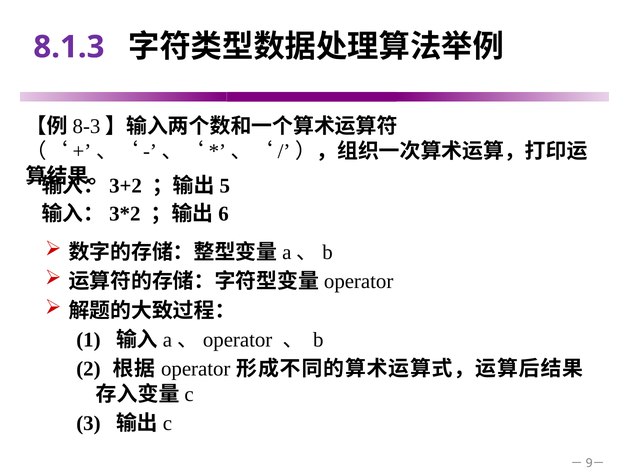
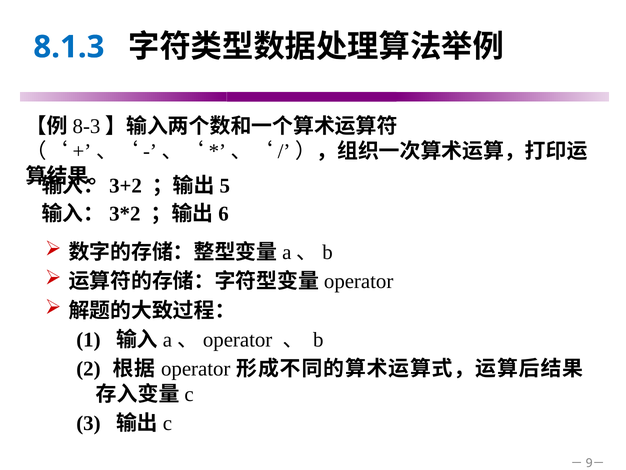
8.1.3 colour: purple -> blue
